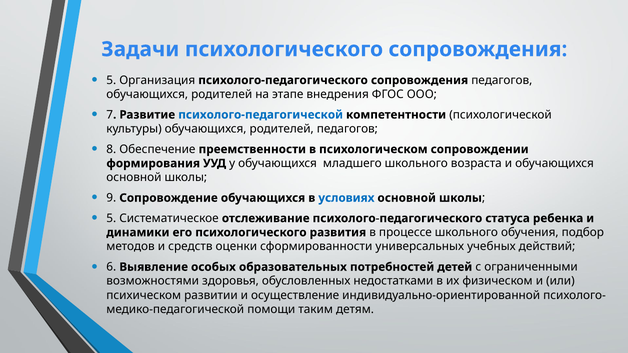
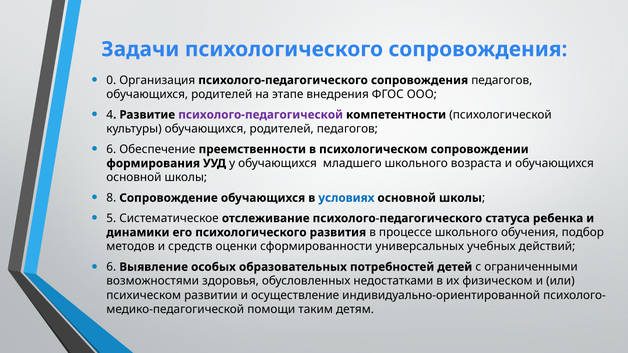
5 at (111, 80): 5 -> 0
7: 7 -> 4
психолого-педагогической colour: blue -> purple
8 at (111, 149): 8 -> 6
9: 9 -> 8
